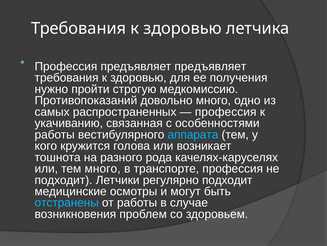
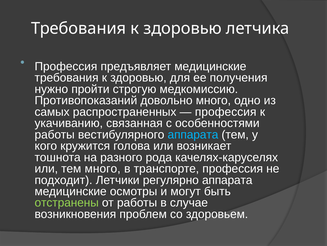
предъявляет предъявляет: предъявляет -> медицинские
регулярно подходит: подходит -> аппарата
отстранены colour: light blue -> light green
